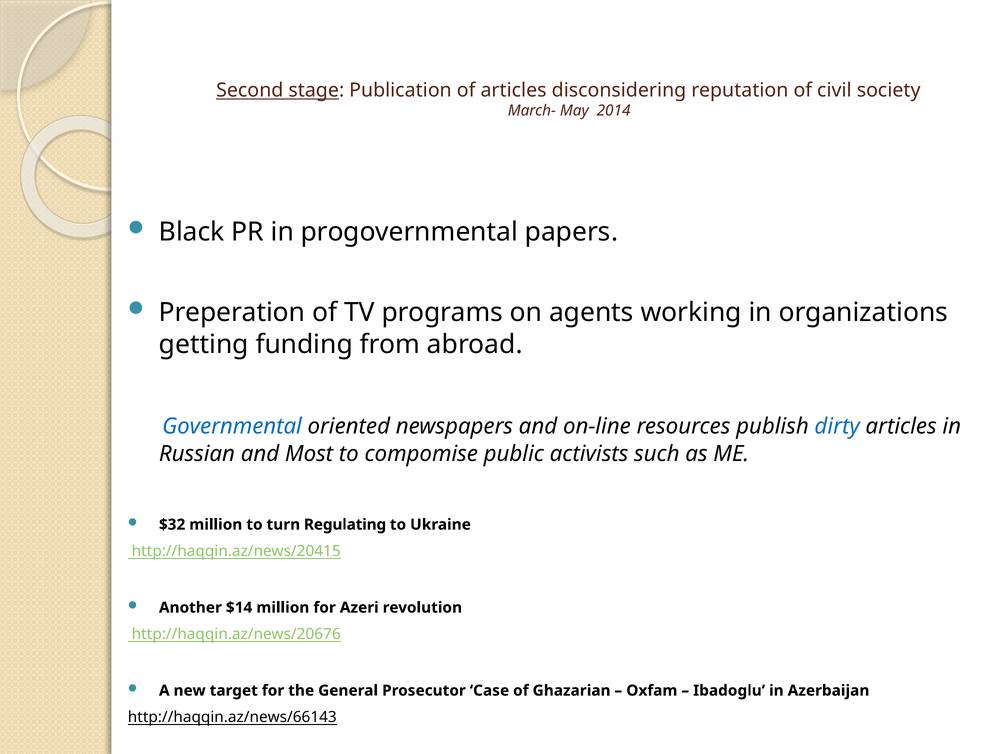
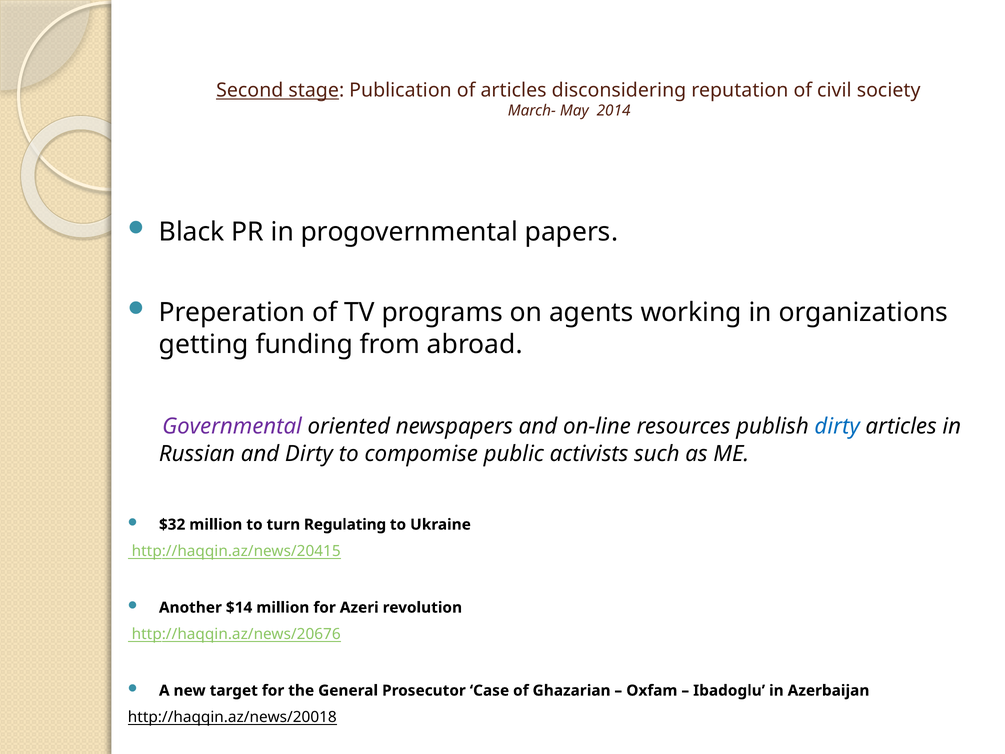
Governmental colour: blue -> purple
and Most: Most -> Dirty
http://haqqin.az/news/66143: http://haqqin.az/news/66143 -> http://haqqin.az/news/20018
